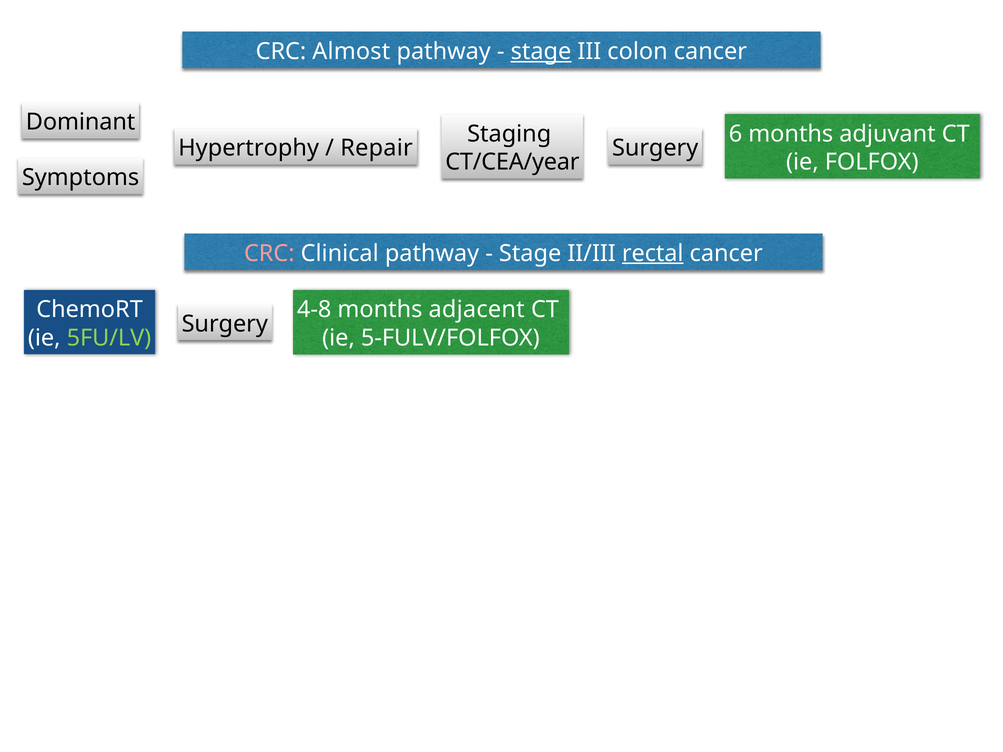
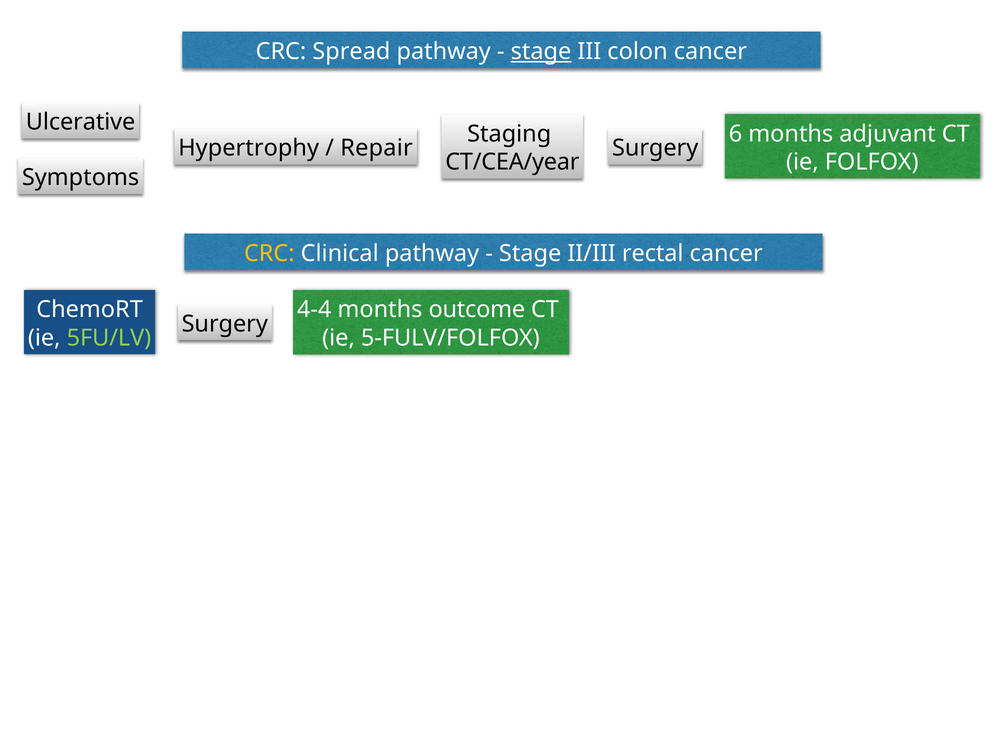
Almost: Almost -> Spread
Dominant: Dominant -> Ulcerative
CRC at (269, 253) colour: pink -> yellow
rectal underline: present -> none
4-8: 4-8 -> 4-4
adjacent: adjacent -> outcome
